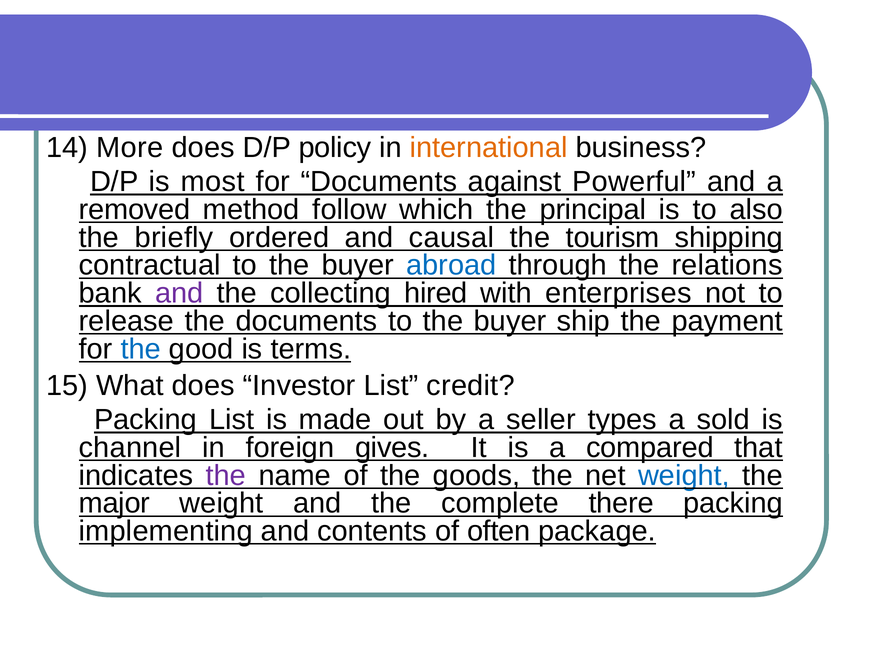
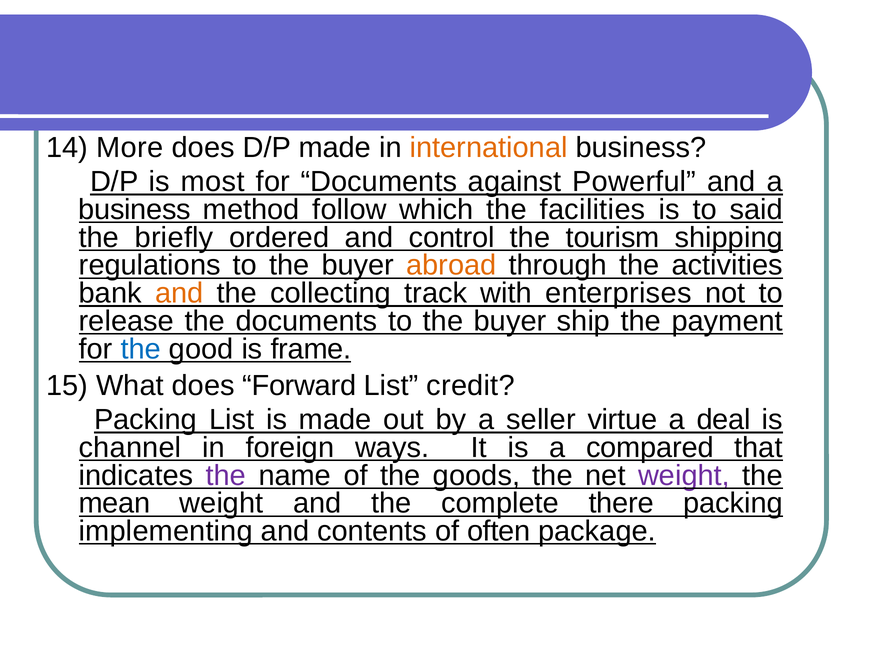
D/P policy: policy -> made
removed at (135, 209): removed -> business
principal: principal -> facilities
also: also -> said
causal: causal -> control
contractual: contractual -> regulations
abroad colour: blue -> orange
relations: relations -> activities
and at (179, 293) colour: purple -> orange
hired: hired -> track
terms: terms -> frame
Investor: Investor -> Forward
types: types -> virtue
sold: sold -> deal
gives: gives -> ways
weight at (684, 475) colour: blue -> purple
major: major -> mean
